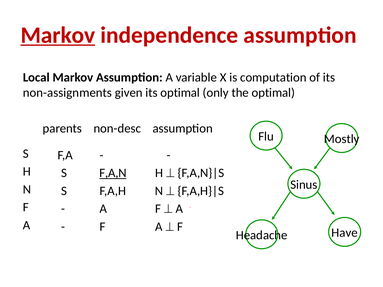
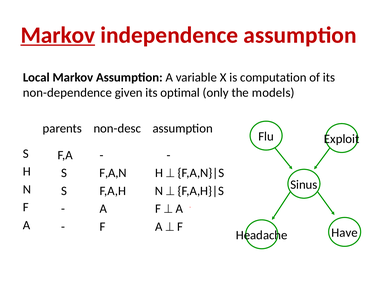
non-assignments: non-assignments -> non-dependence
the optimal: optimal -> models
Mostly: Mostly -> Exploit
F,A,N underline: present -> none
